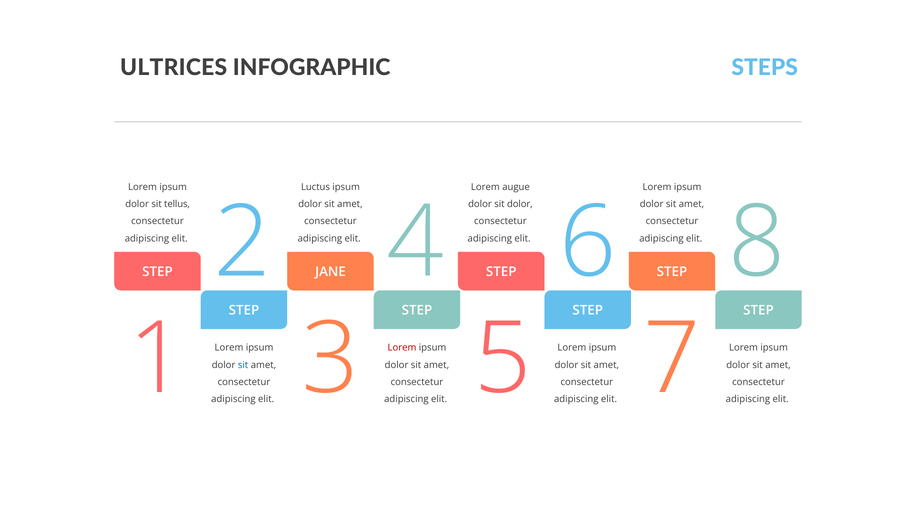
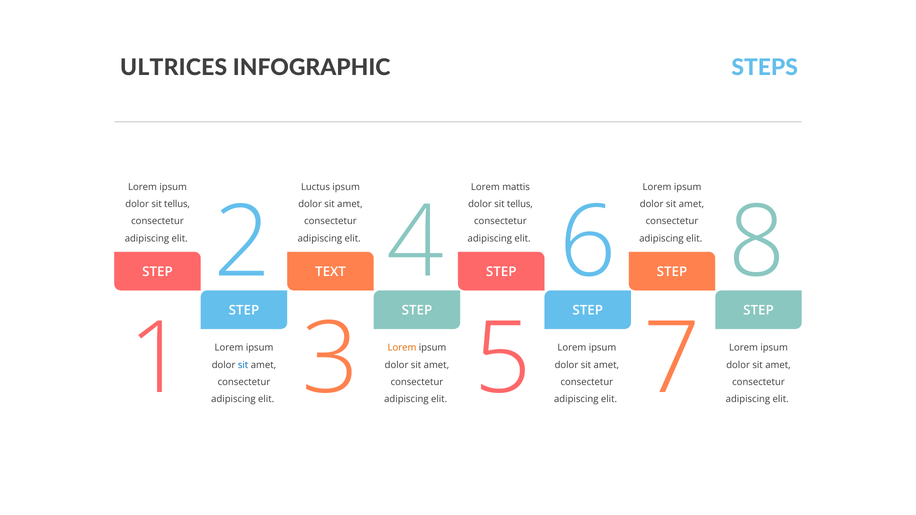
augue: augue -> mattis
dolor at (520, 204): dolor -> tellus
JANE: JANE -> TEXT
Lorem at (402, 348) colour: red -> orange
